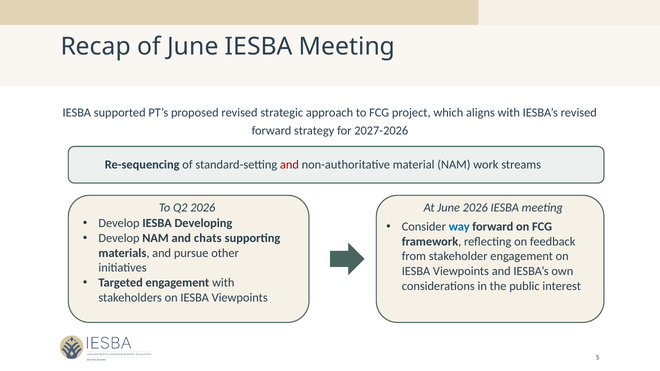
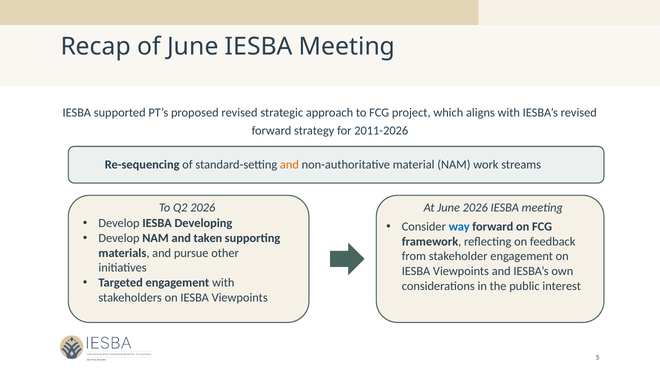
2027-2026: 2027-2026 -> 2011-2026
and at (289, 165) colour: red -> orange
chats: chats -> taken
